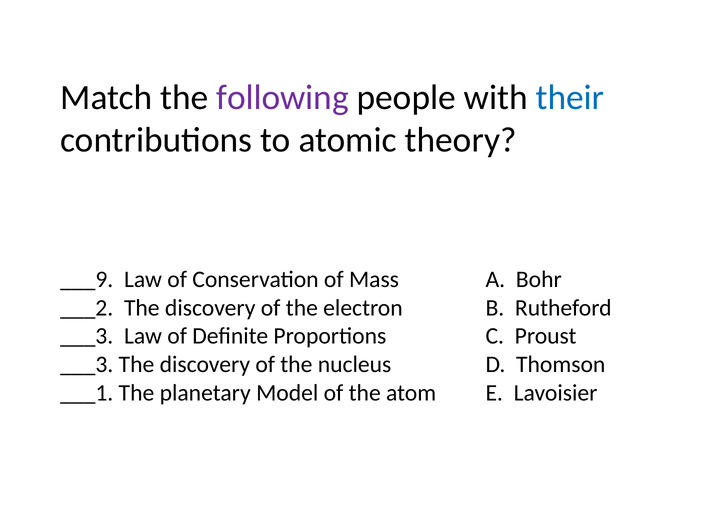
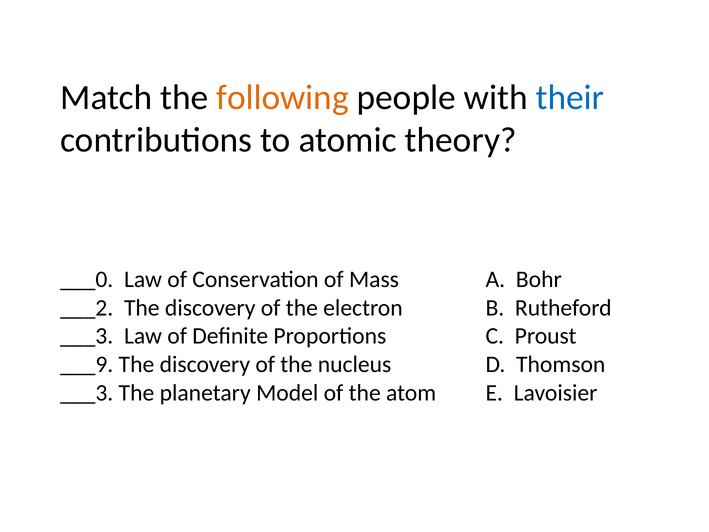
following colour: purple -> orange
___9: ___9 -> ___0
___3 at (87, 364): ___3 -> ___9
___1 at (87, 393): ___1 -> ___3
